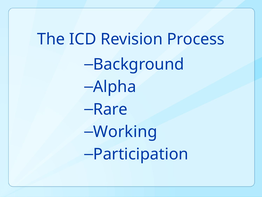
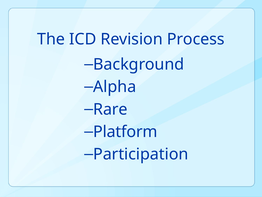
Working: Working -> Platform
